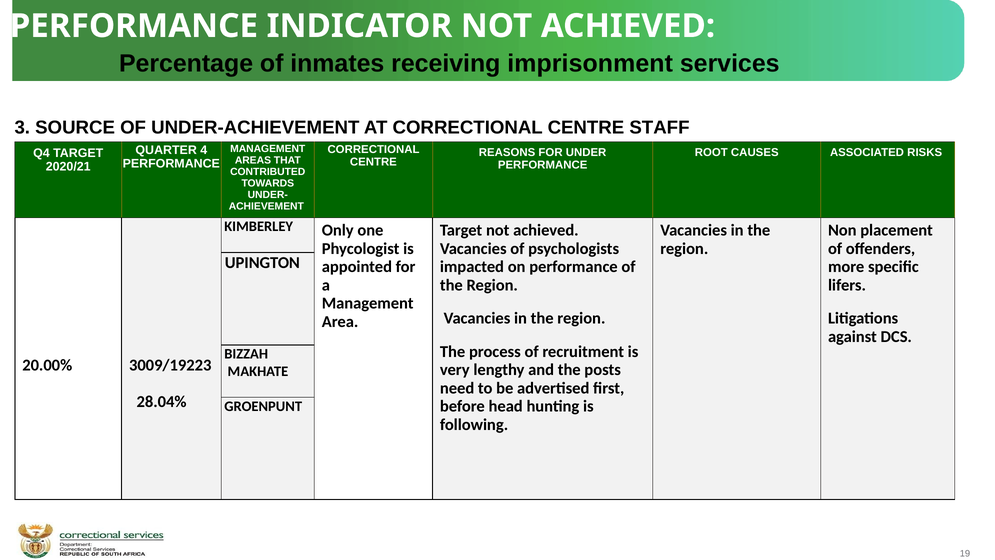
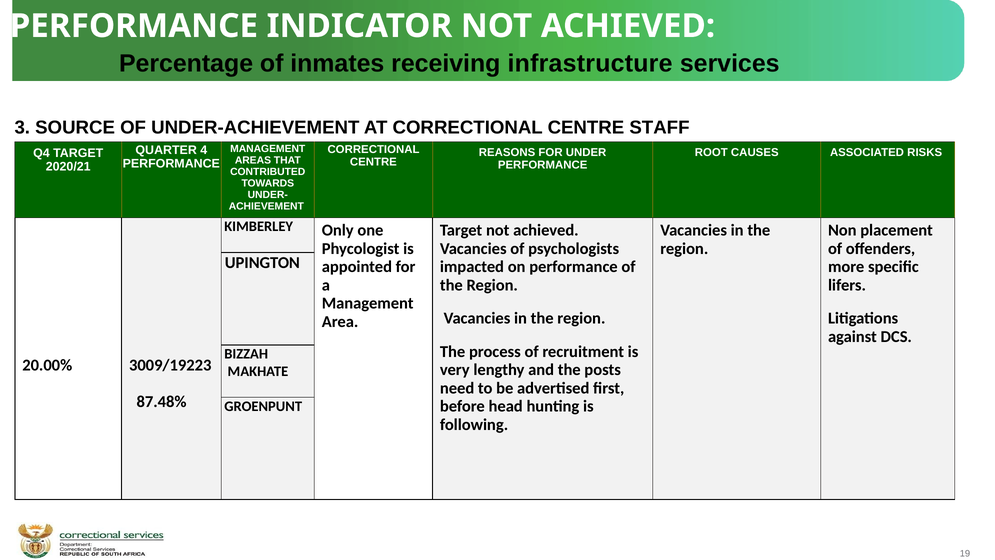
imprisonment: imprisonment -> infrastructure
28.04%: 28.04% -> 87.48%
